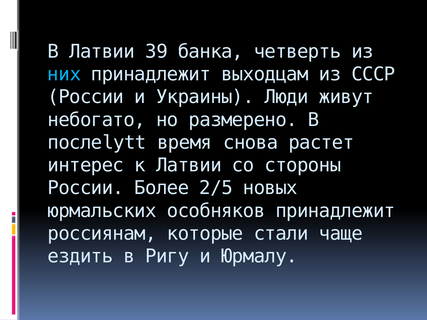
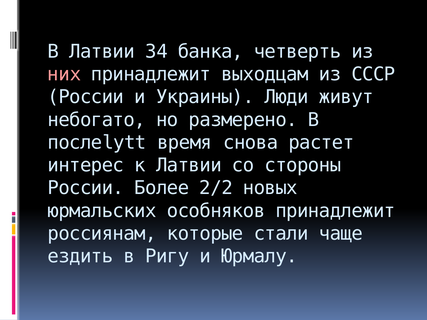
39: 39 -> 34
них colour: light blue -> pink
2/5: 2/5 -> 2/2
